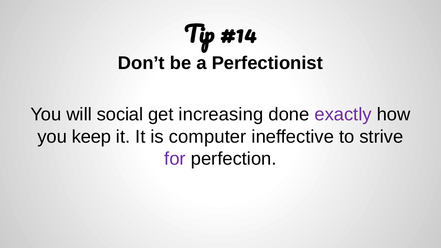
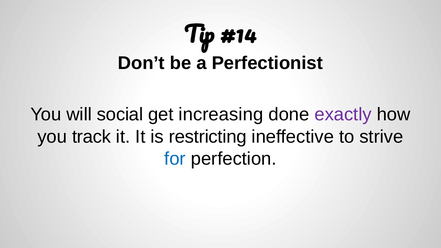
keep: keep -> track
computer: computer -> restricting
for colour: purple -> blue
